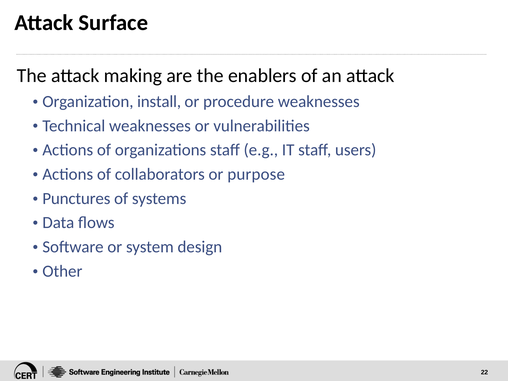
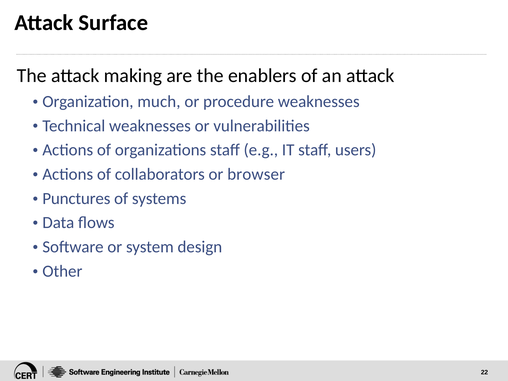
install: install -> much
purpose: purpose -> browser
